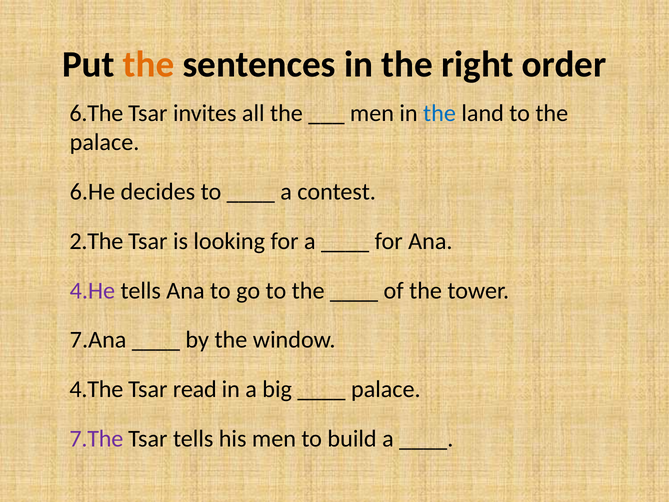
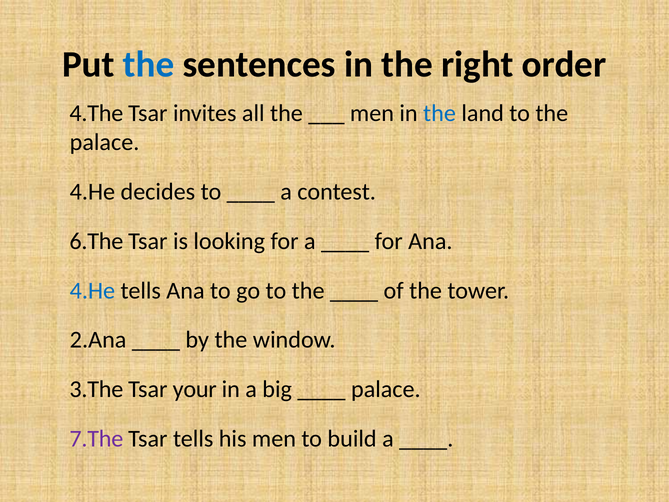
the at (149, 65) colour: orange -> blue
6.The: 6.The -> 4.The
6.He at (92, 192): 6.He -> 4.He
2.The: 2.The -> 6.The
4.He at (92, 290) colour: purple -> blue
7.Ana: 7.Ana -> 2.Ana
4.The: 4.The -> 3.The
read: read -> your
